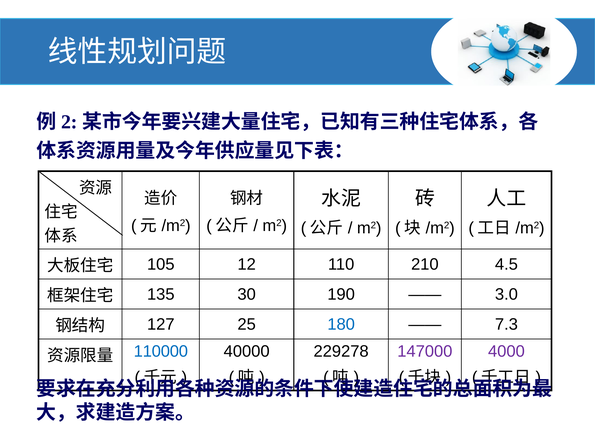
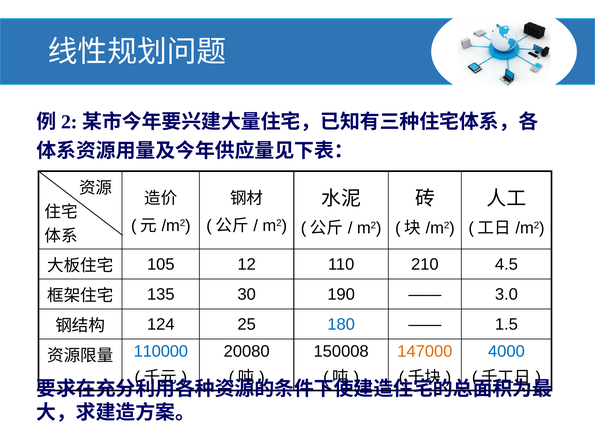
127: 127 -> 124
7.3: 7.3 -> 1.5
40000: 40000 -> 20080
229278: 229278 -> 150008
147000 colour: purple -> orange
4000 colour: purple -> blue
